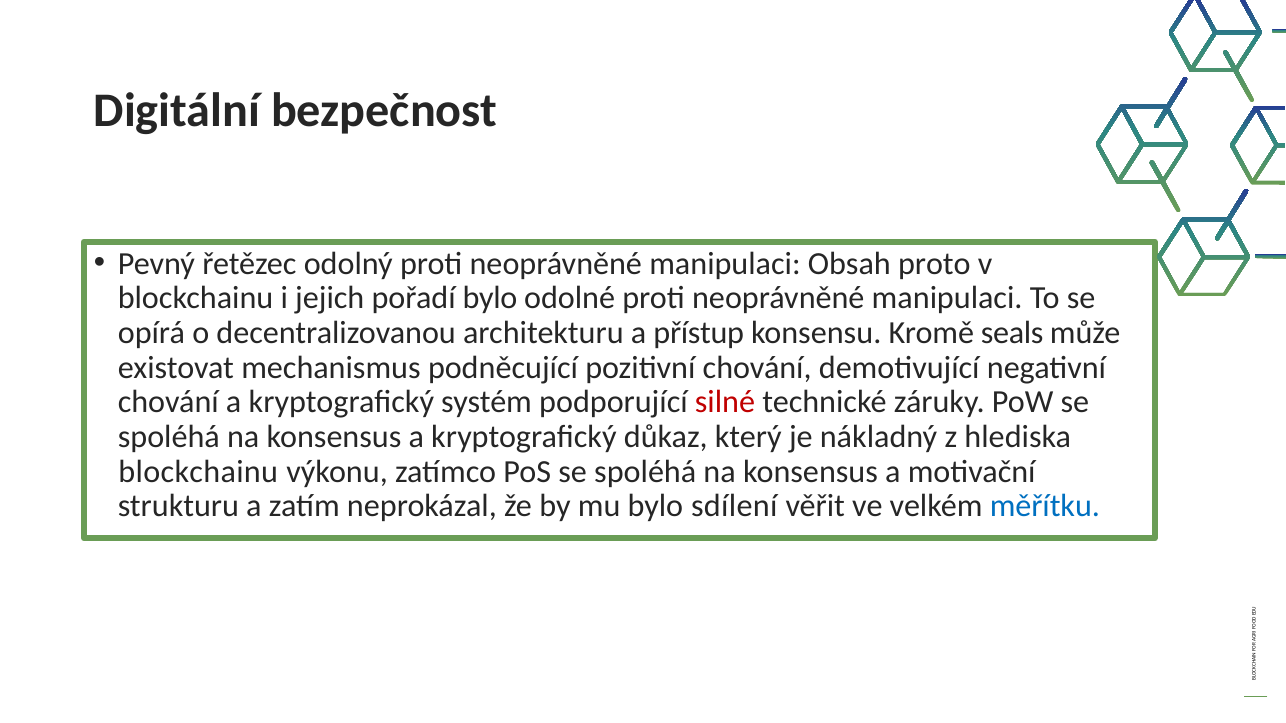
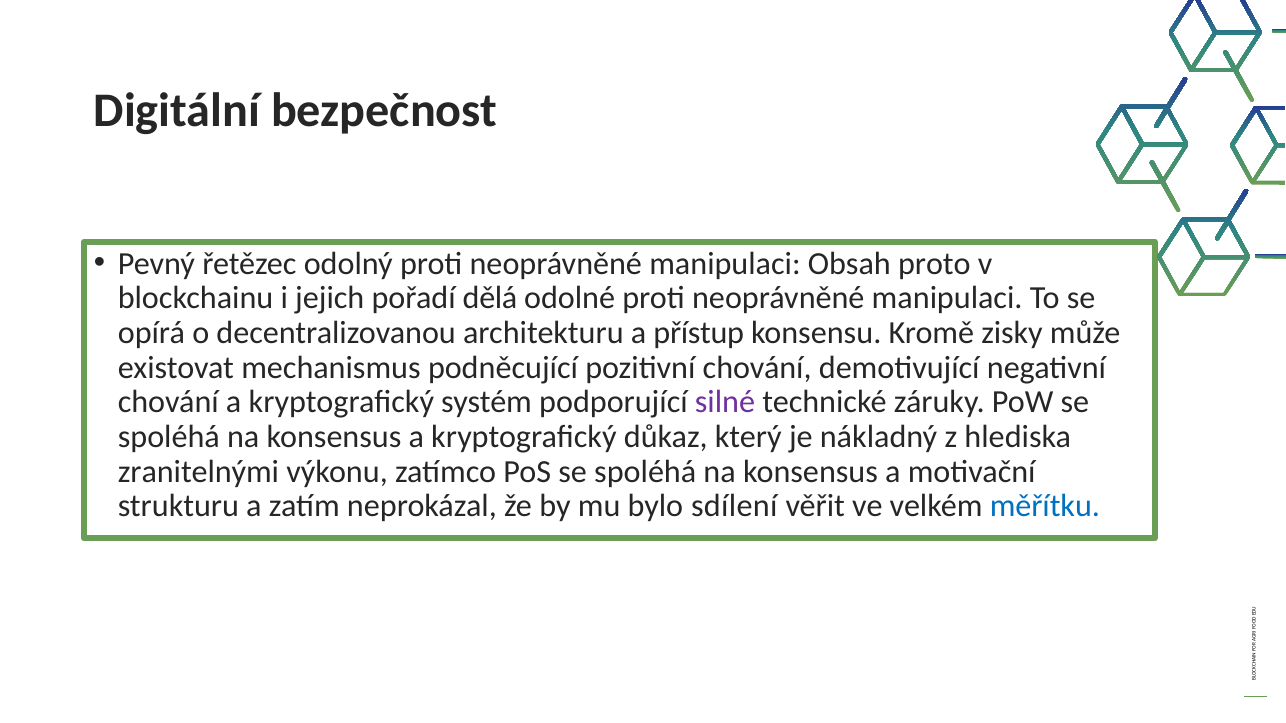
pořadí bylo: bylo -> dělá
seals: seals -> zisky
silné colour: red -> purple
blockchainu at (198, 472): blockchainu -> zranitelnými
